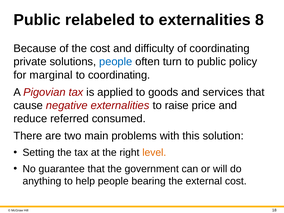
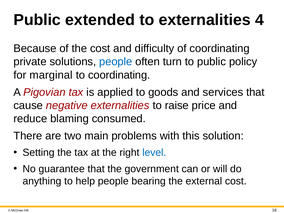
relabeled: relabeled -> extended
8: 8 -> 4
referred: referred -> blaming
level colour: orange -> blue
